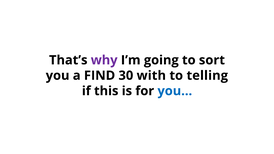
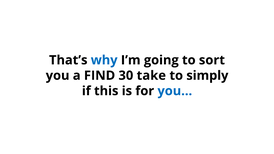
why colour: purple -> blue
with: with -> take
telling: telling -> simply
